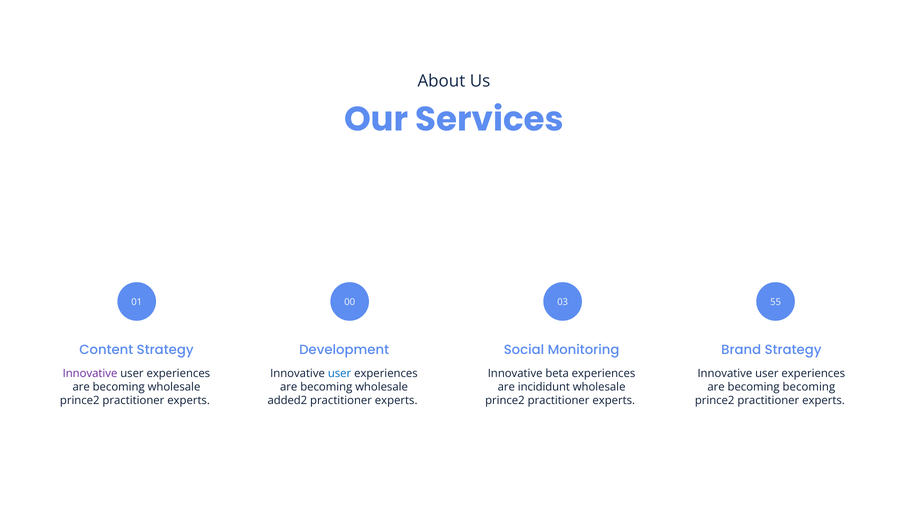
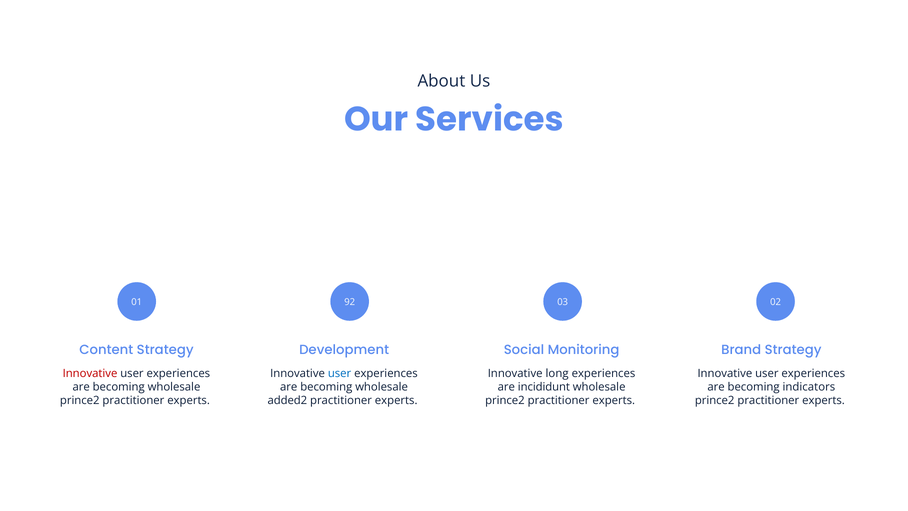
00: 00 -> 92
55: 55 -> 02
Innovative at (90, 373) colour: purple -> red
beta: beta -> long
becoming becoming: becoming -> indicators
